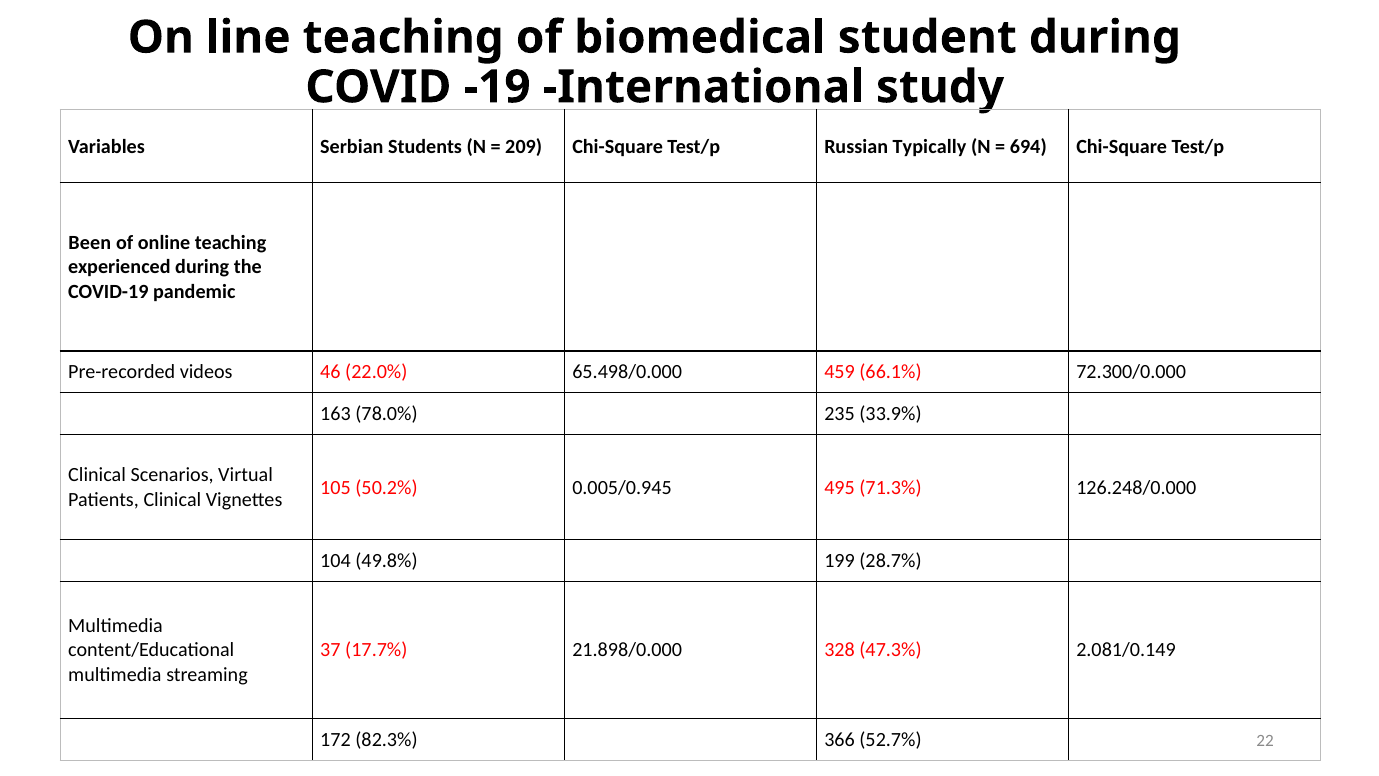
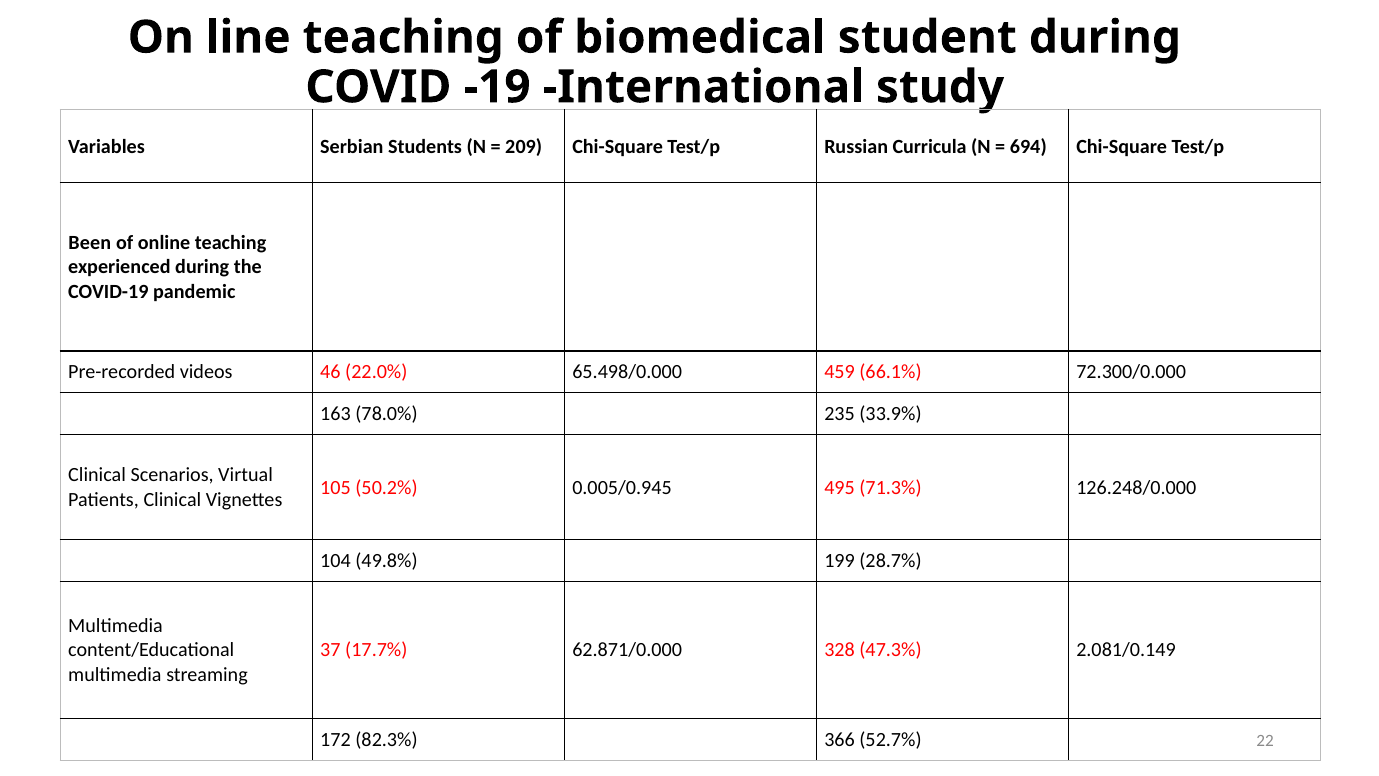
Typically: Typically -> Curricula
21.898/0.000: 21.898/0.000 -> 62.871/0.000
